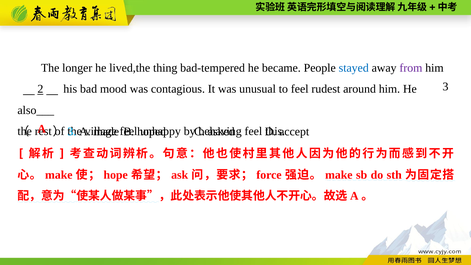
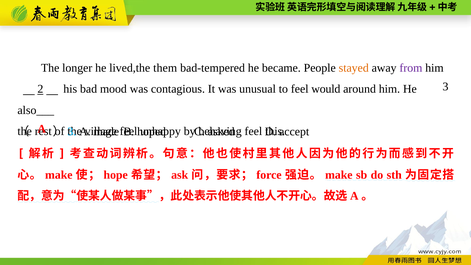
thing: thing -> them
stayed colour: blue -> orange
rudest: rudest -> would
